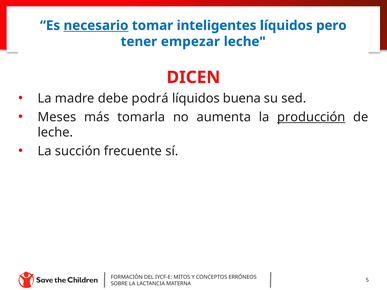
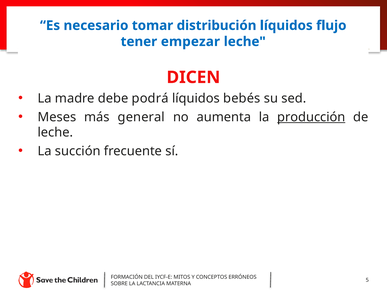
necesario underline: present -> none
inteligentes: inteligentes -> distribución
pero: pero -> flujo
buena: buena -> bebés
tomarla: tomarla -> general
